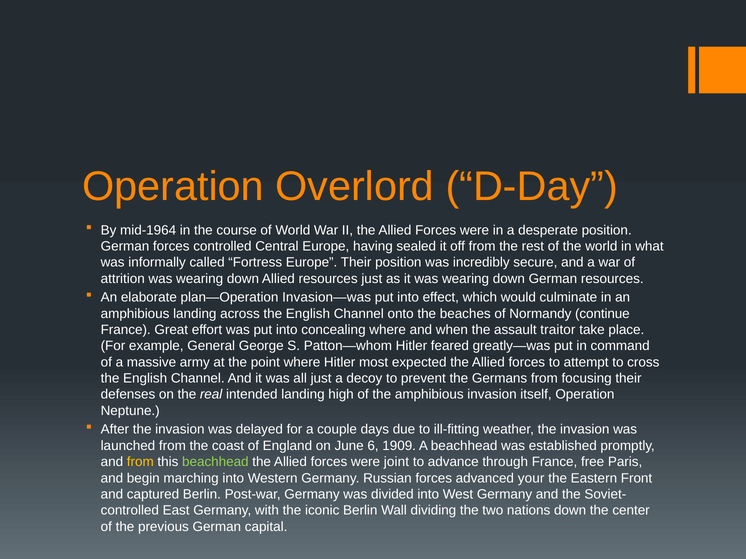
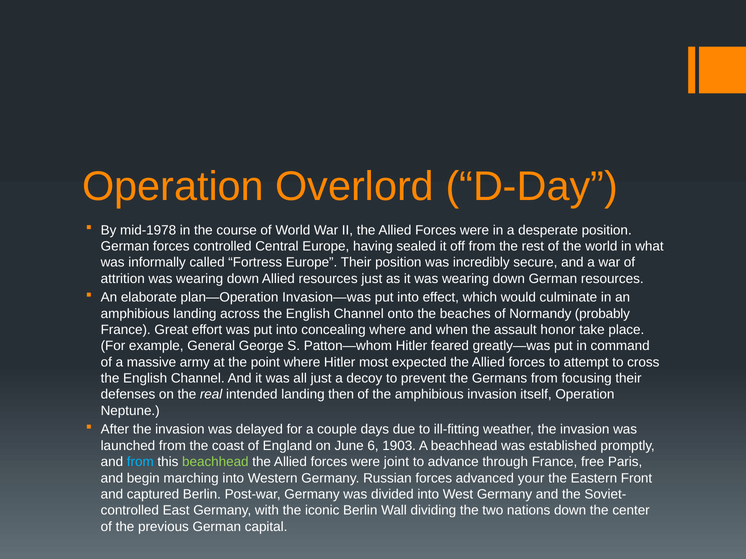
mid-1964: mid-1964 -> mid-1978
continue: continue -> probably
traitor: traitor -> honor
high: high -> then
1909: 1909 -> 1903
from at (140, 462) colour: yellow -> light blue
